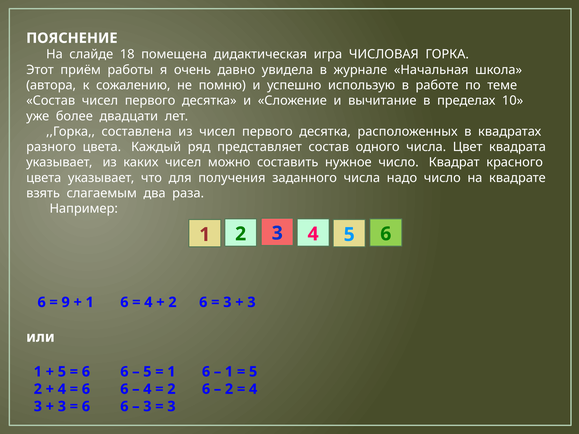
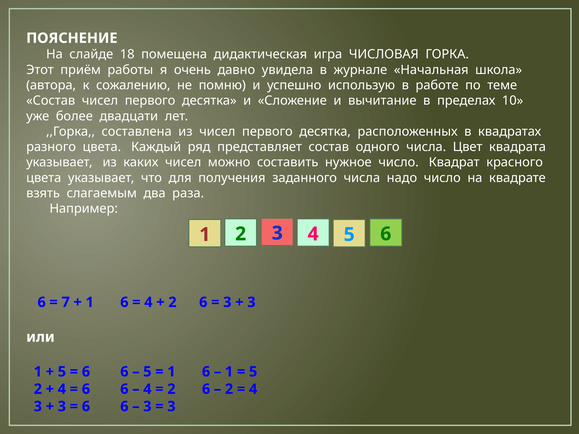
9: 9 -> 7
